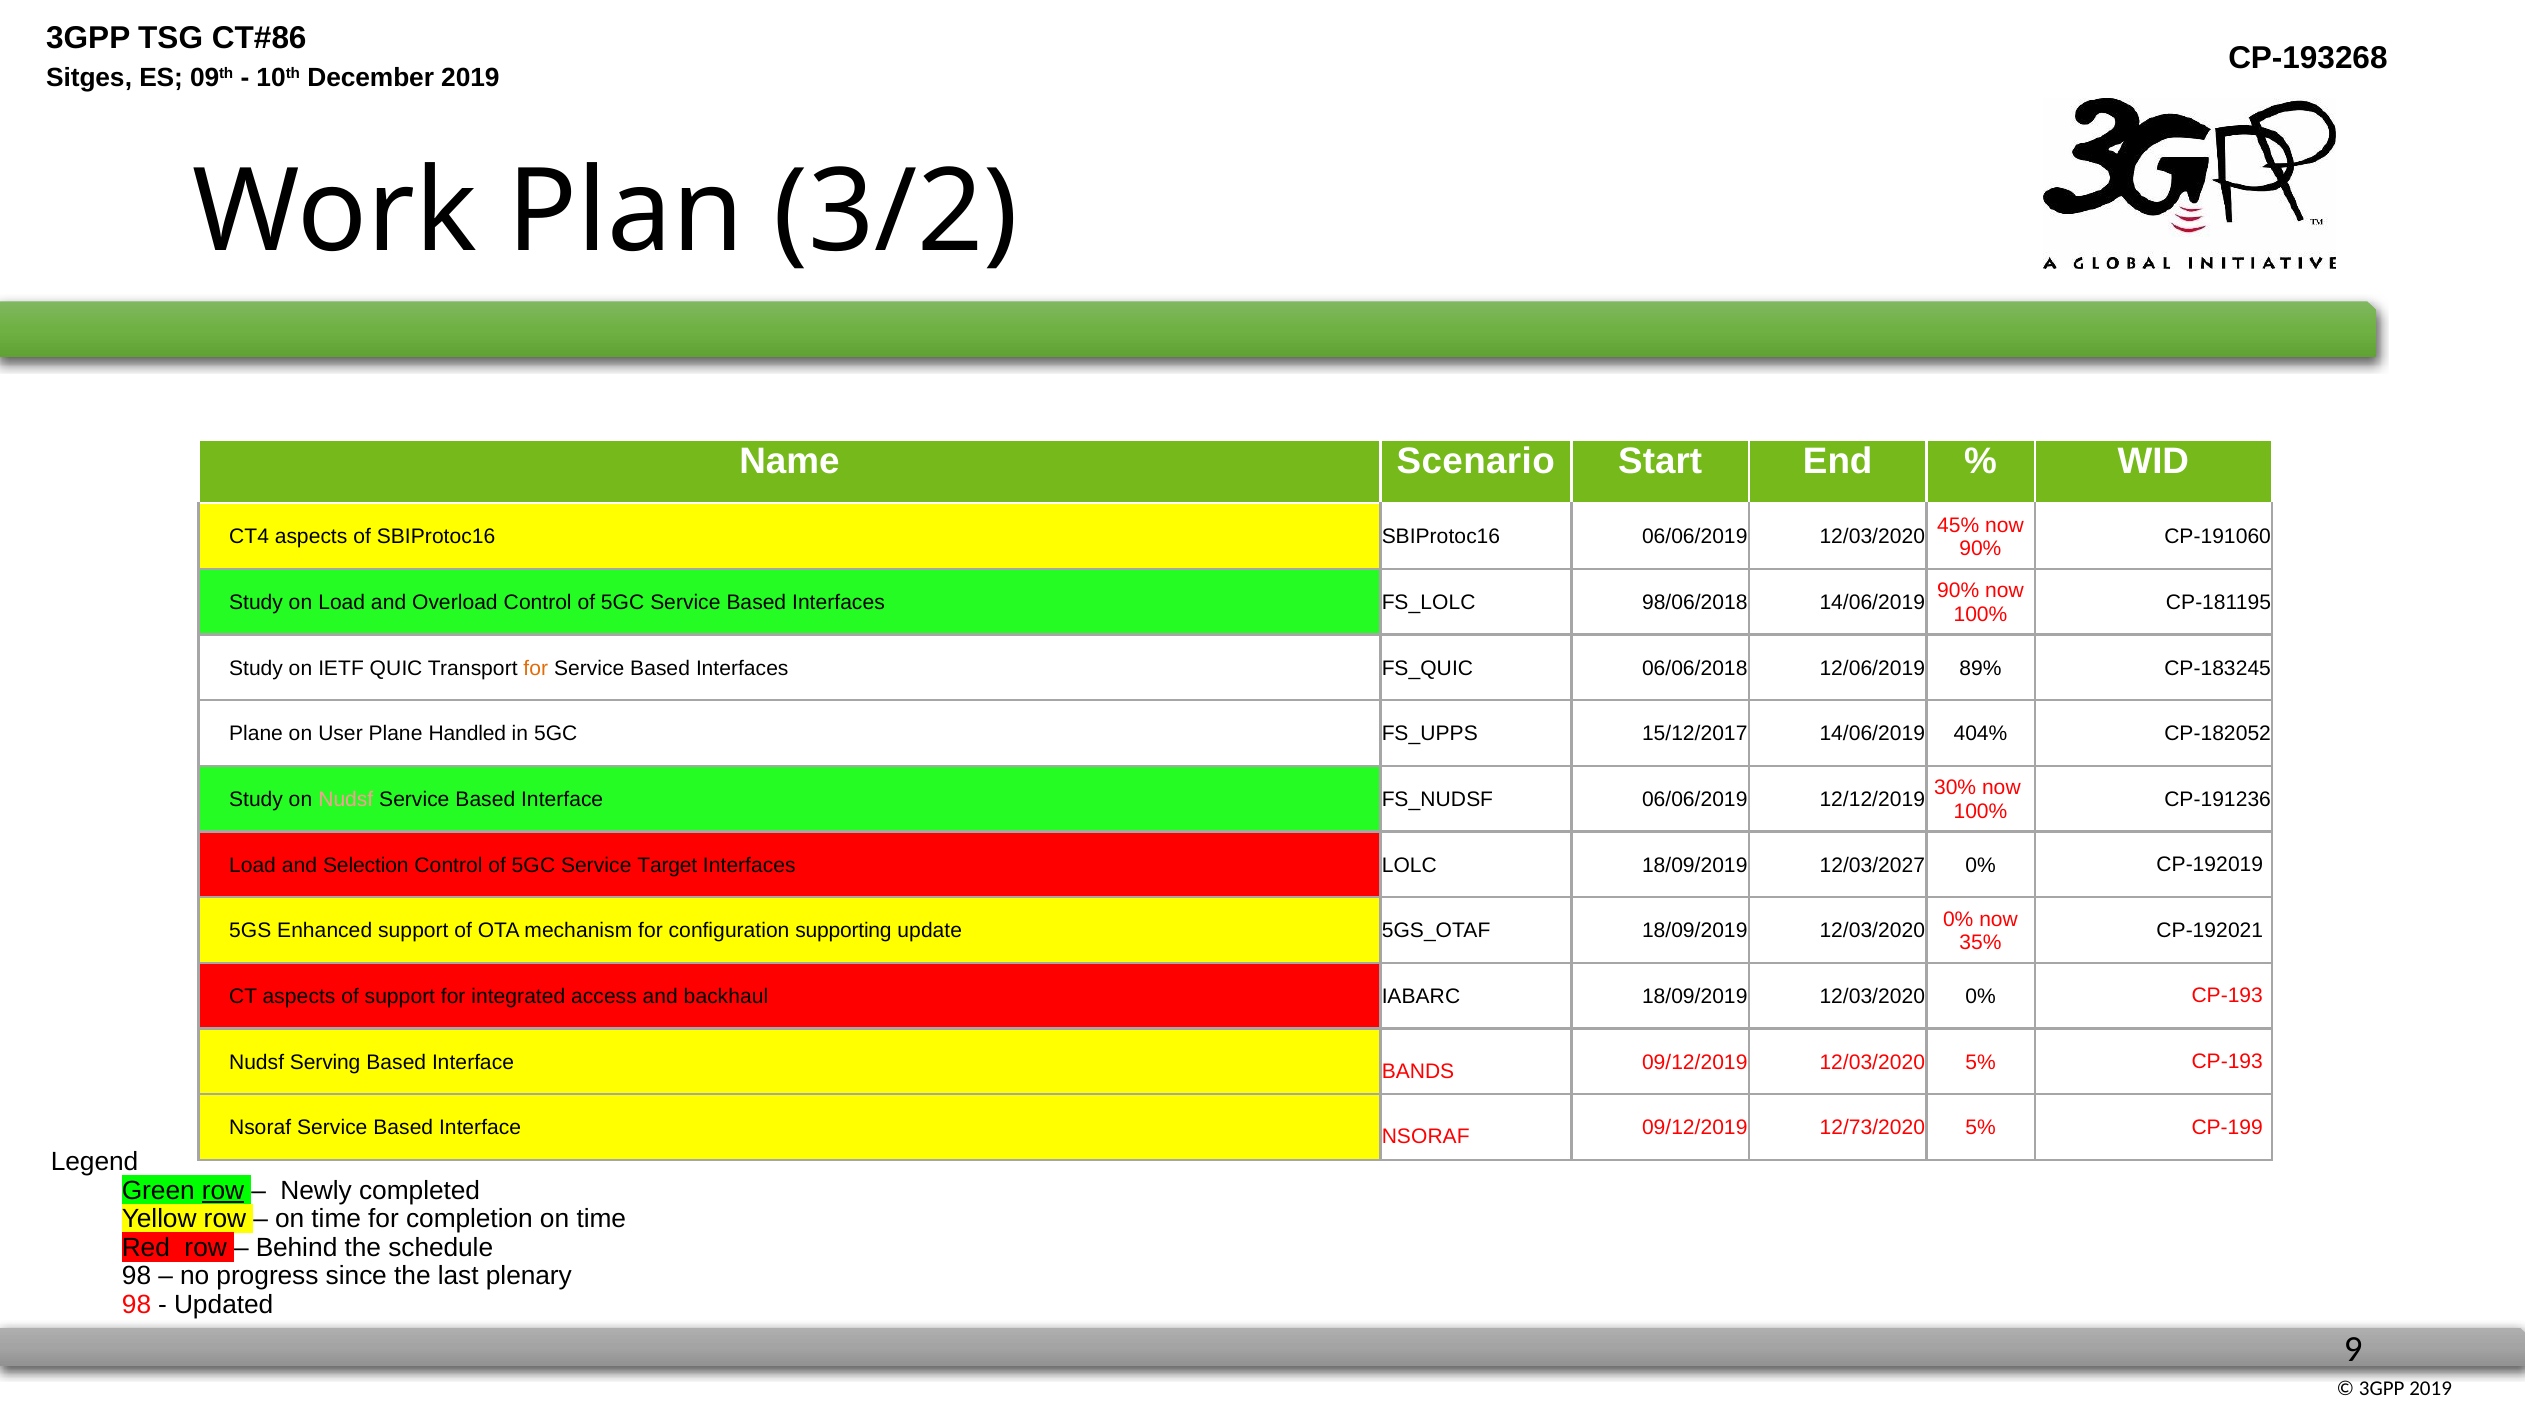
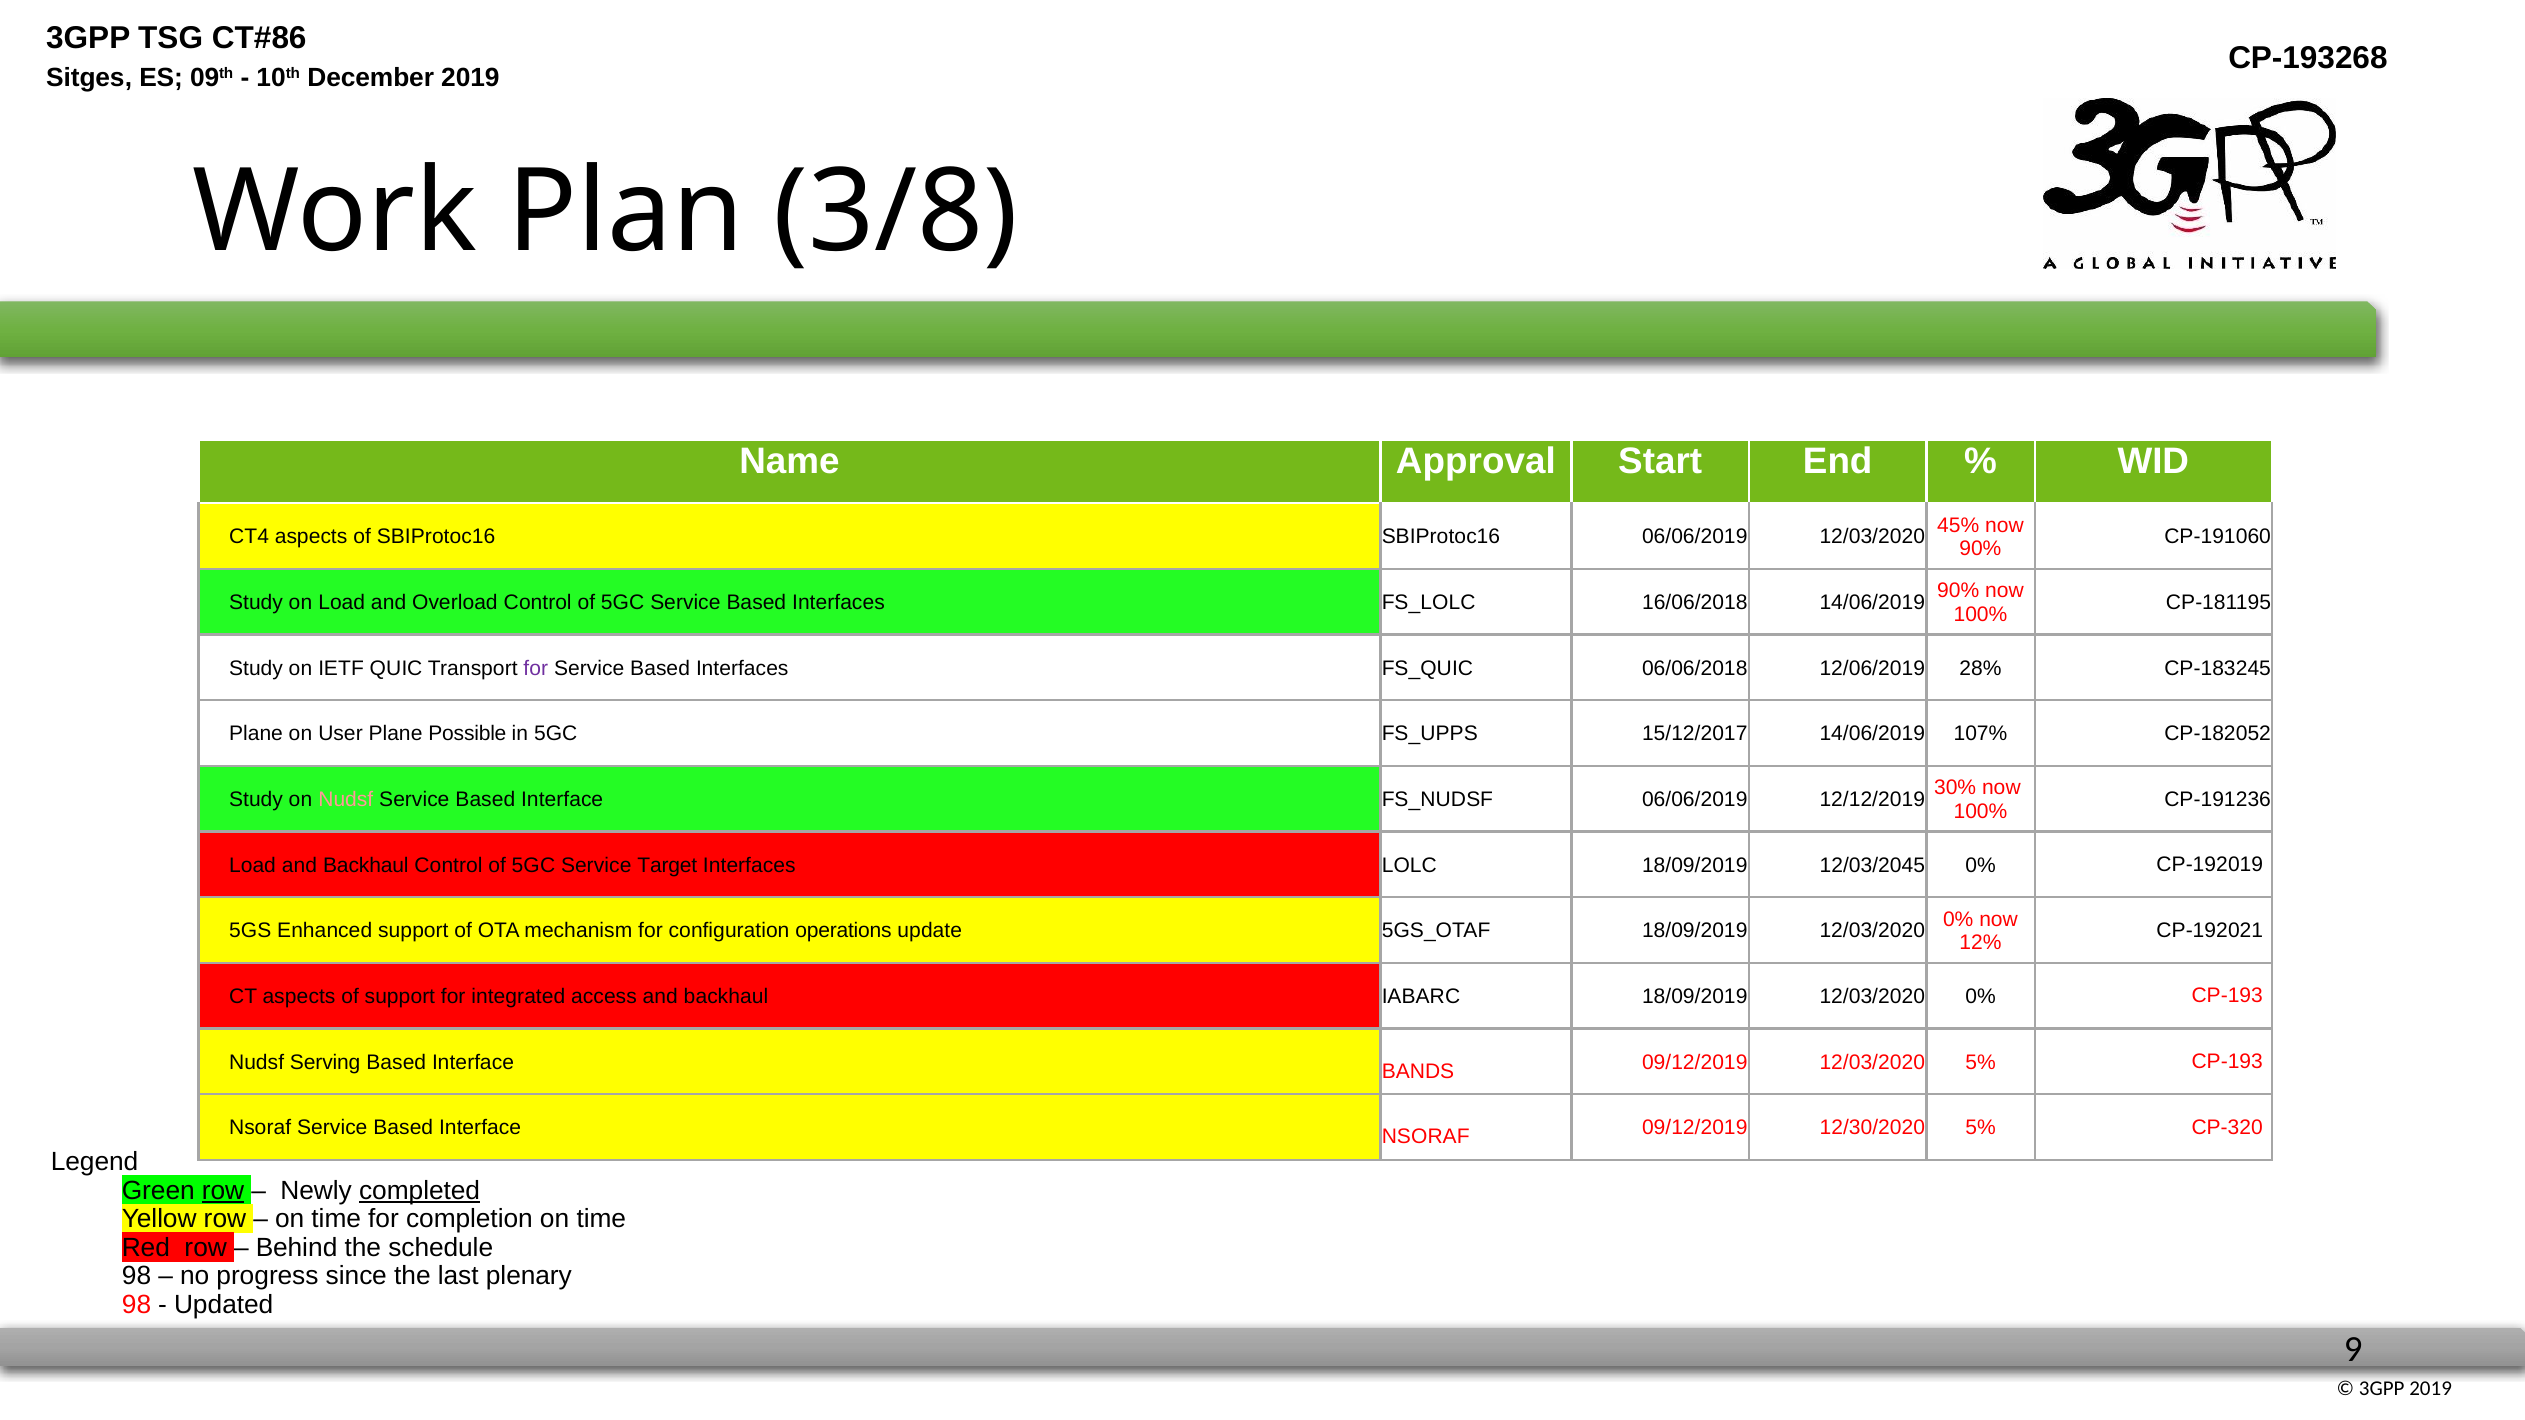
3/2: 3/2 -> 3/8
Scenario: Scenario -> Approval
98/06/2018: 98/06/2018 -> 16/06/2018
for at (536, 668) colour: orange -> purple
89%: 89% -> 28%
Handled: Handled -> Possible
404%: 404% -> 107%
Load and Selection: Selection -> Backhaul
12/03/2027: 12/03/2027 -> 12/03/2045
supporting: supporting -> operations
35%: 35% -> 12%
12/73/2020: 12/73/2020 -> 12/30/2020
CP-199: CP-199 -> CP-320
completed underline: none -> present
